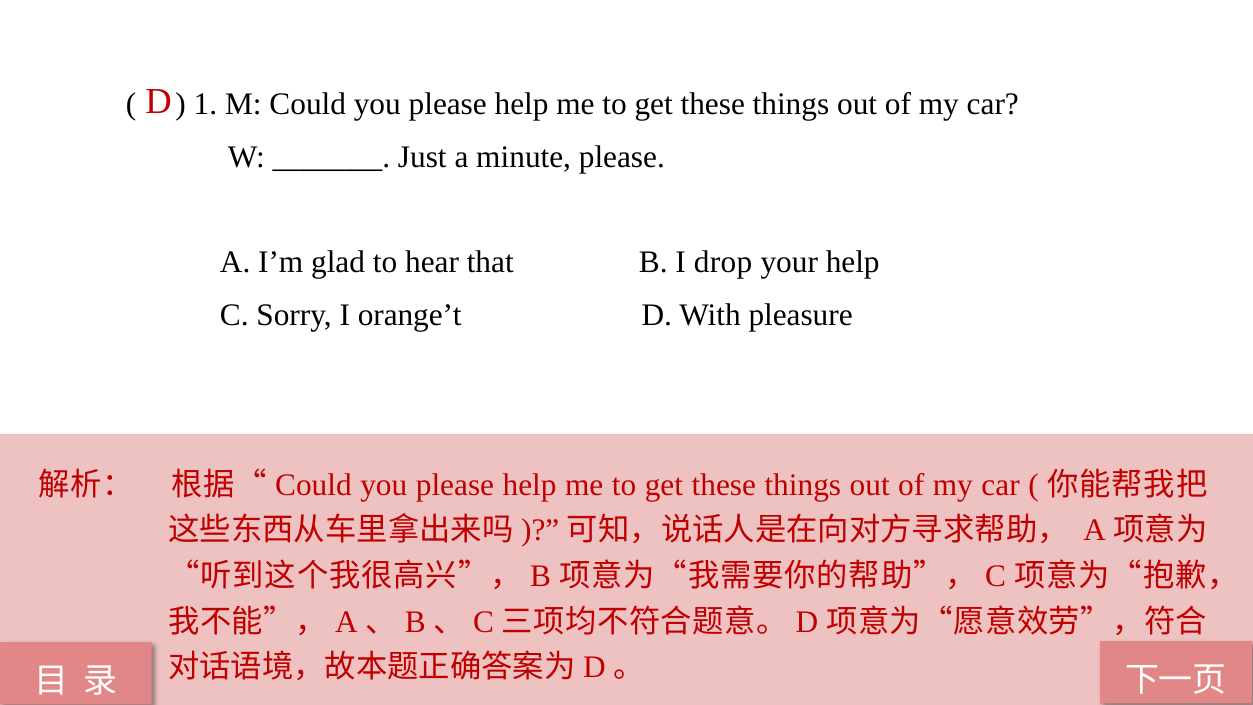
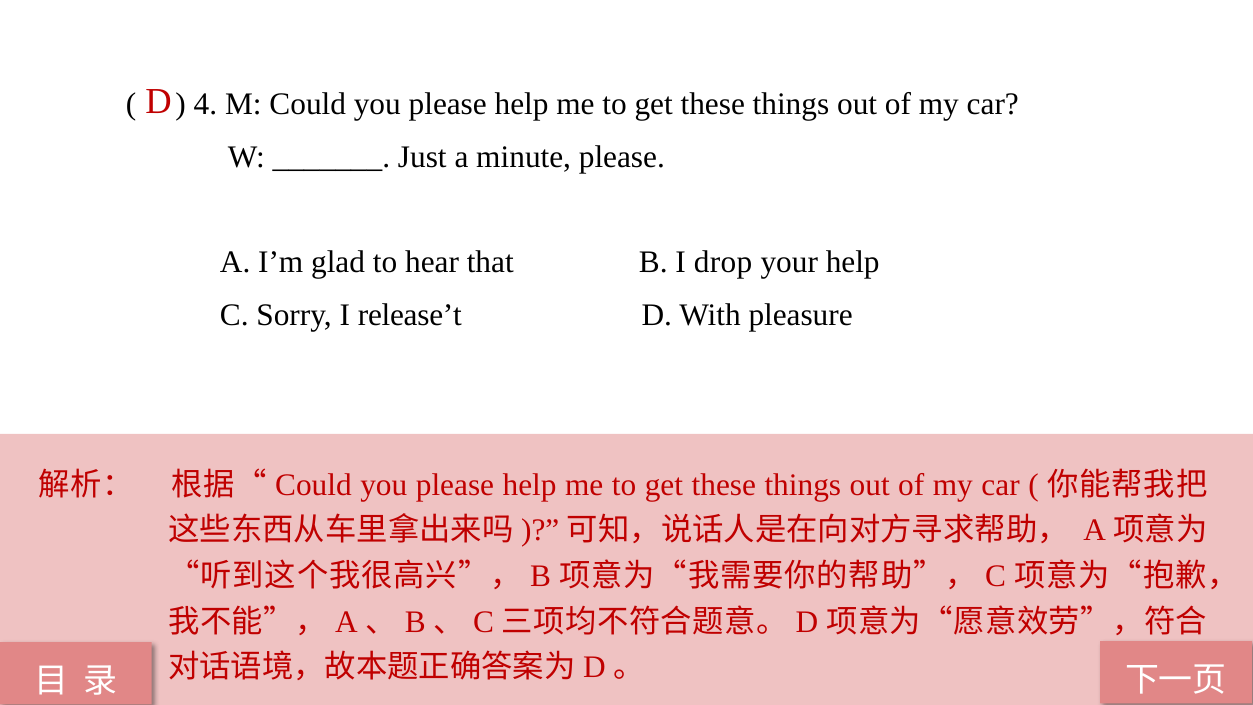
1: 1 -> 4
orange’t: orange’t -> release’t
